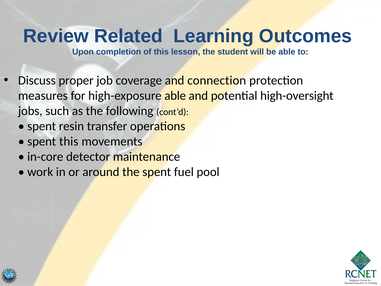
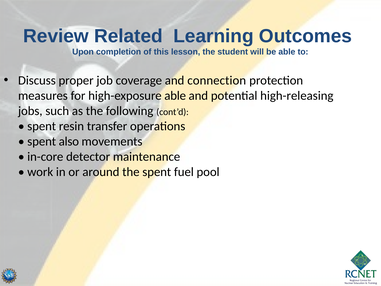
high-oversight: high-oversight -> high-releasing
spent this: this -> also
